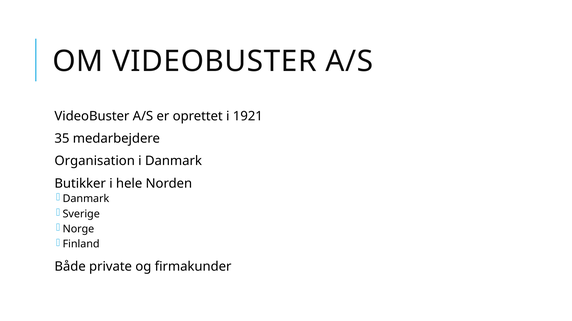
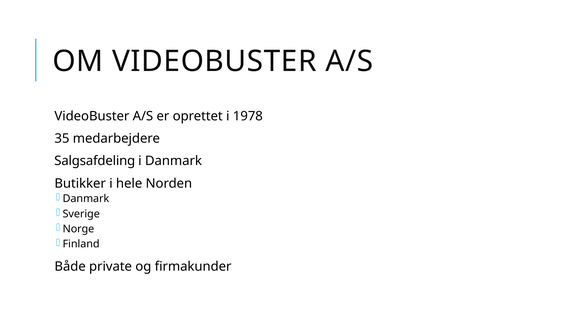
1921: 1921 -> 1978
Organisation: Organisation -> Salgsafdeling
